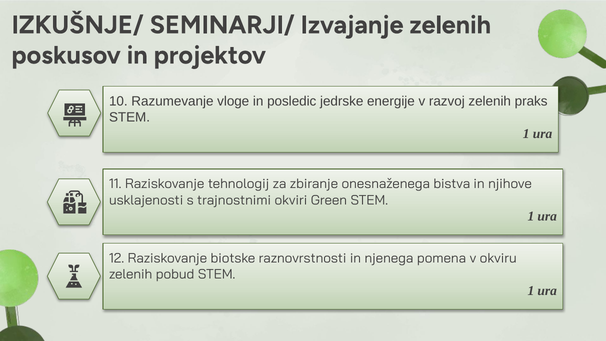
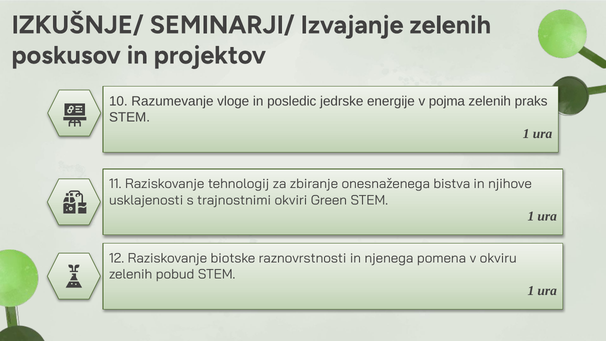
razvoj: razvoj -> pojma
